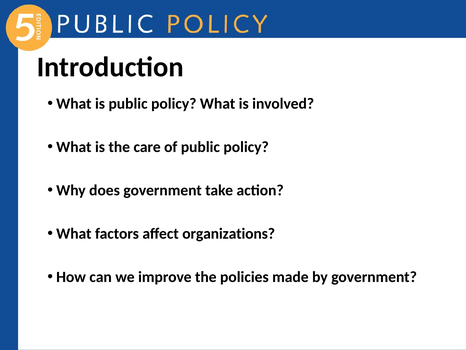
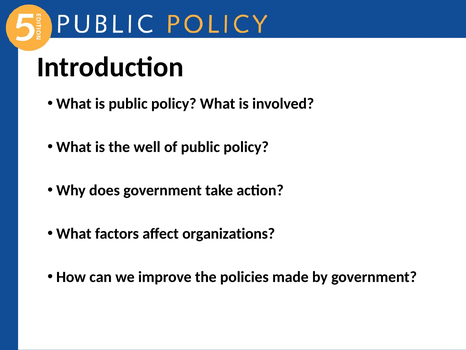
care: care -> well
